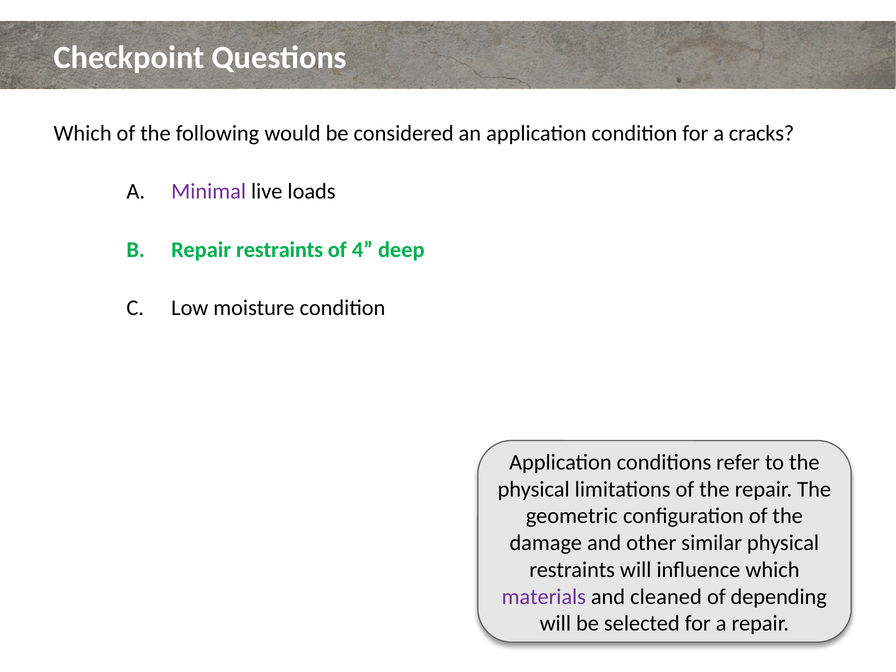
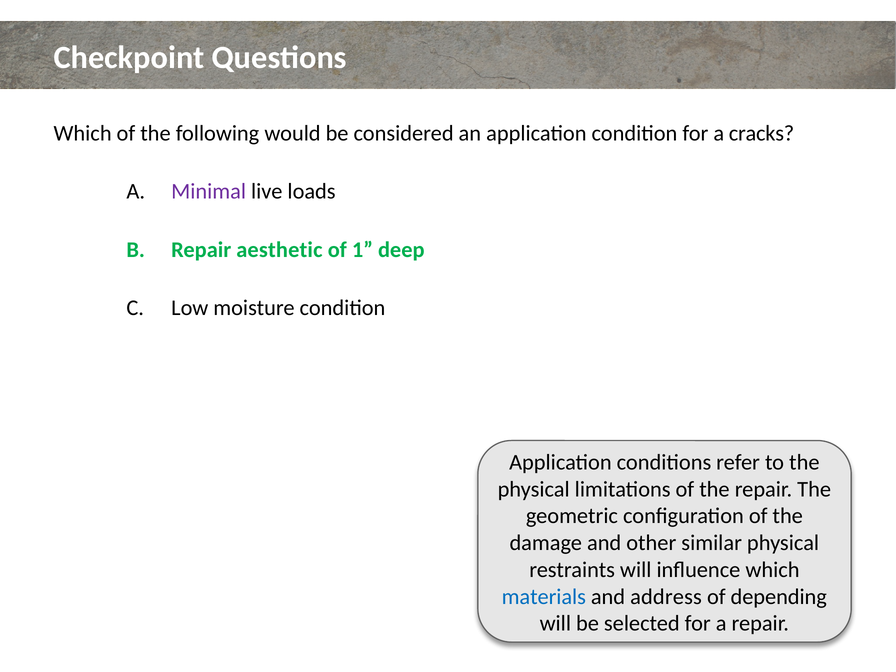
Repair restraints: restraints -> aesthetic
4: 4 -> 1
materials colour: purple -> blue
cleaned: cleaned -> address
